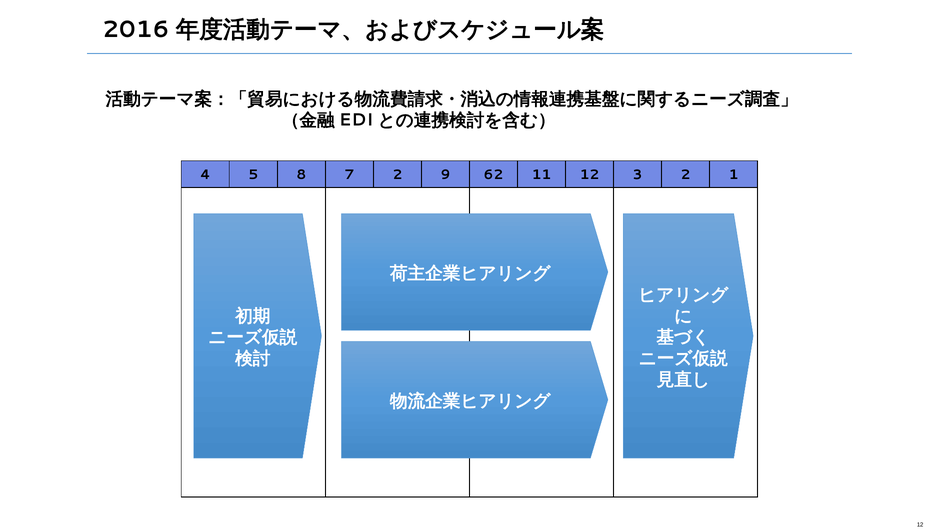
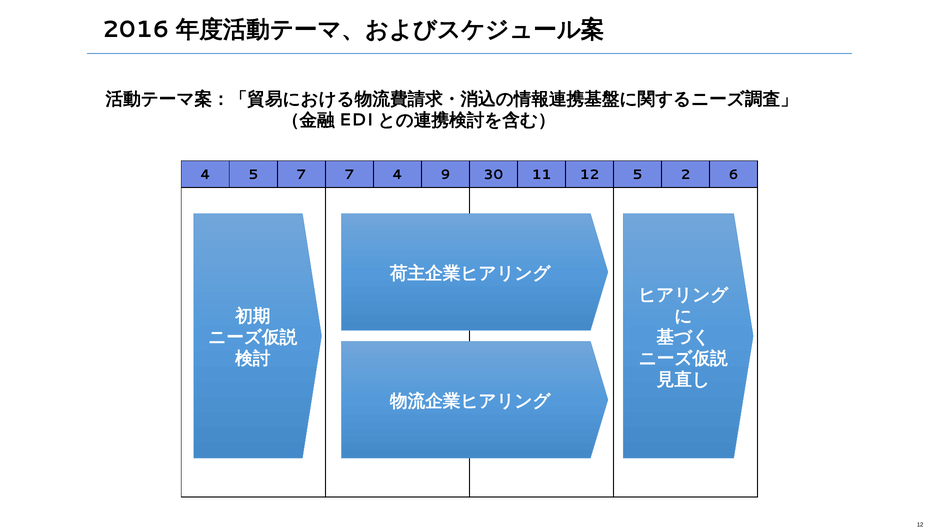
5 8: 8 -> 7
7 2: 2 -> 4
62: 62 -> 30
12 3: 3 -> 5
1: 1 -> 6
